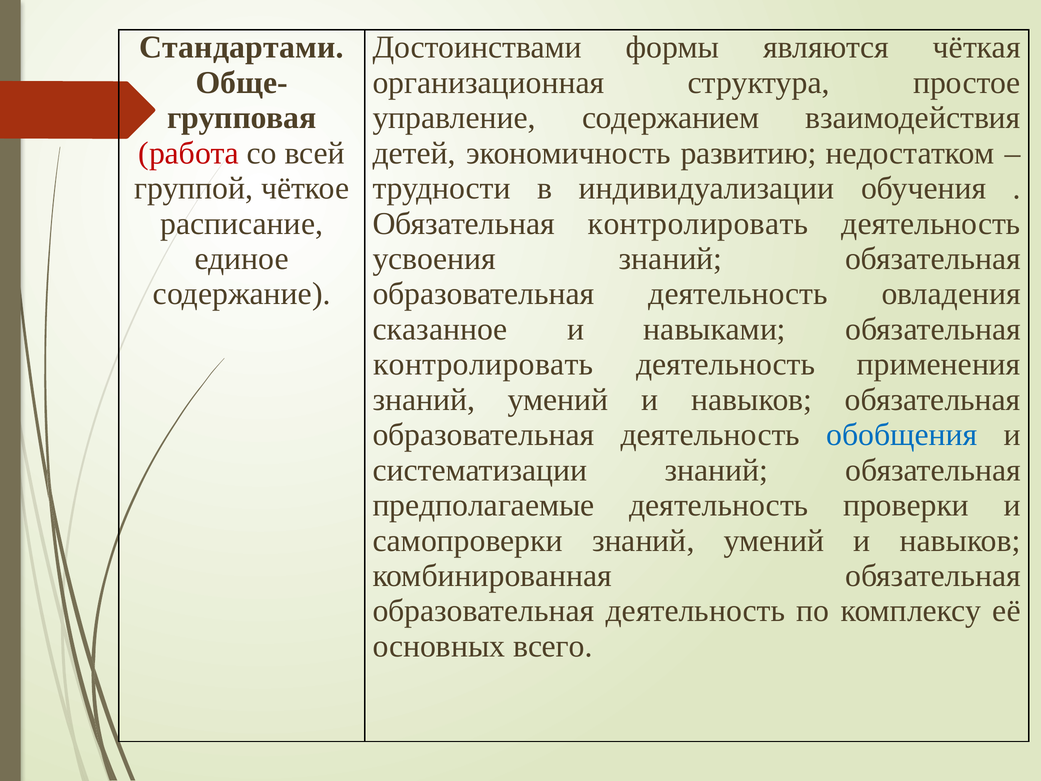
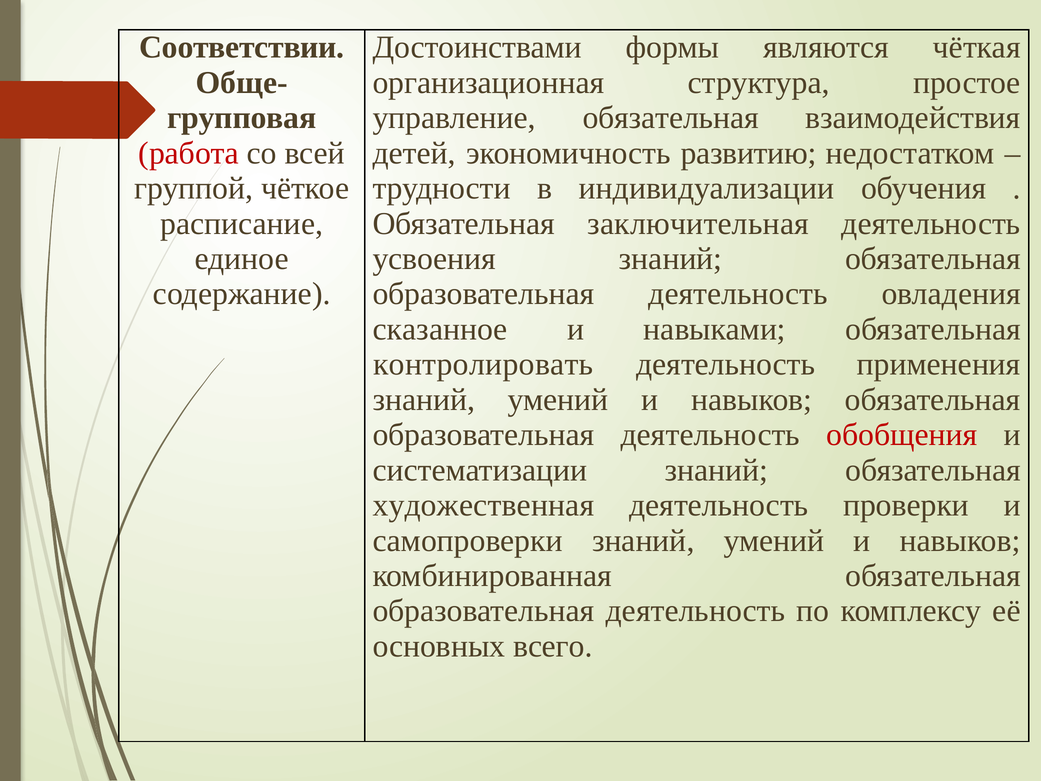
Стандартами: Стандартами -> Соответствии
управление содержанием: содержанием -> обязательная
контролировать at (698, 223): контролировать -> заключительная
обобщения colour: blue -> red
предполагаемые: предполагаемые -> художественная
